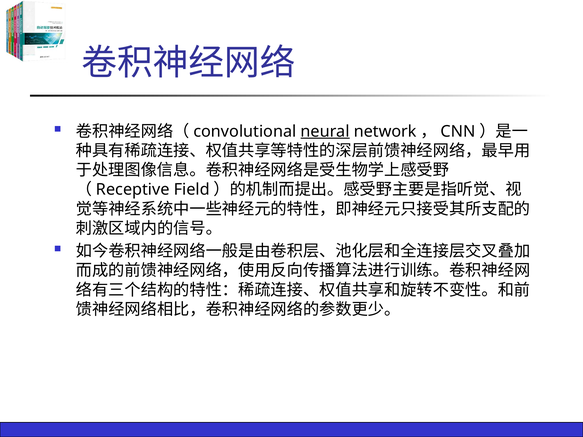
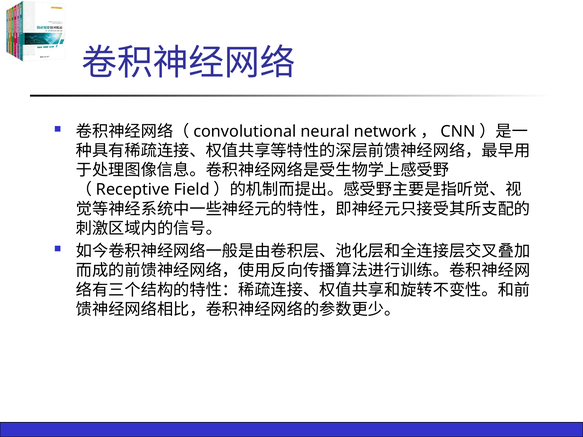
neural underline: present -> none
